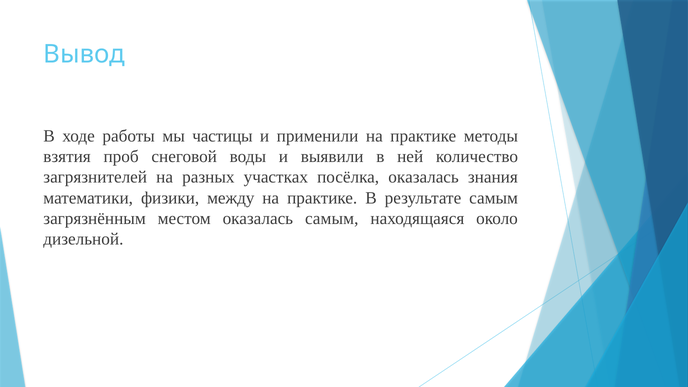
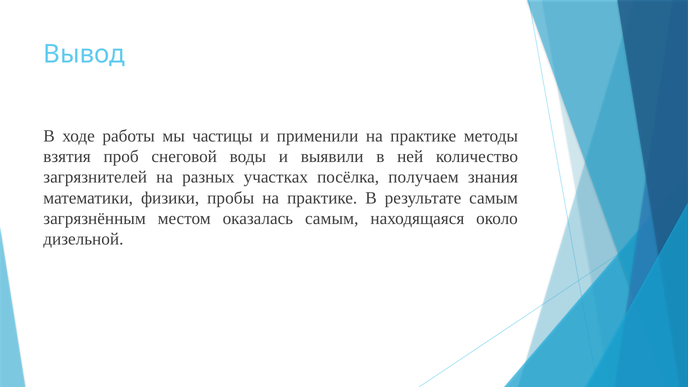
посёлка оказалась: оказалась -> получаем
между: между -> пробы
